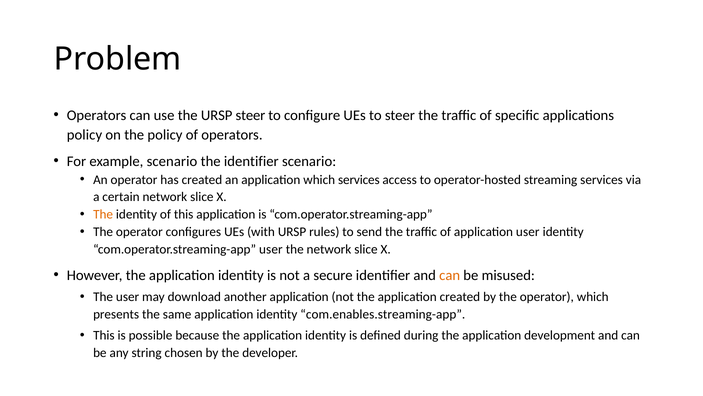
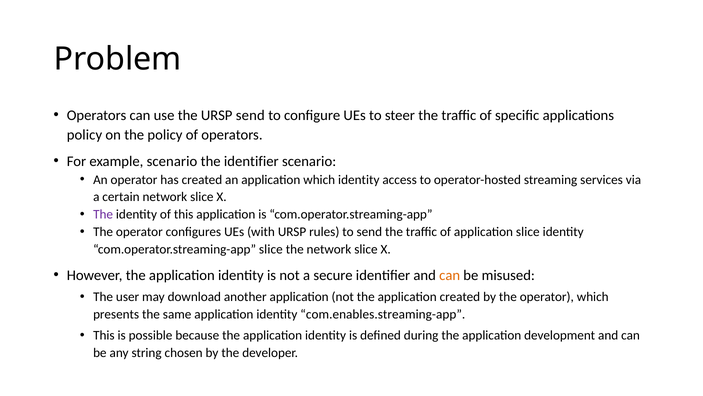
URSP steer: steer -> send
which services: services -> identity
The at (103, 214) colour: orange -> purple
application user: user -> slice
com.operator.streaming-app user: user -> slice
